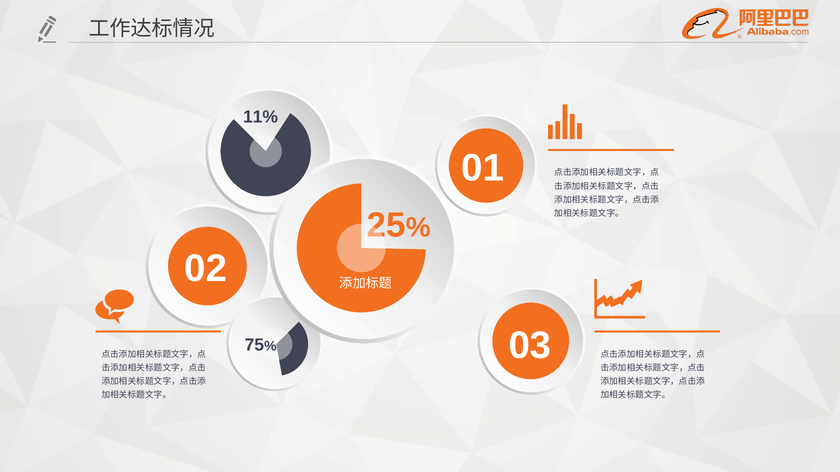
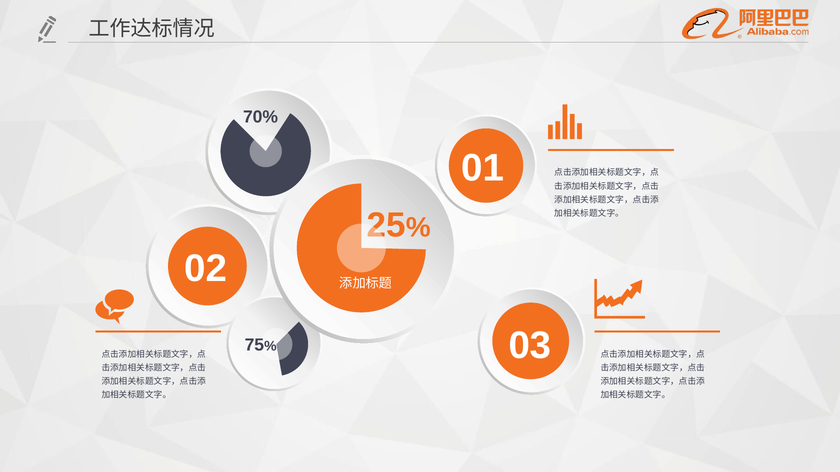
11%: 11% -> 70%
